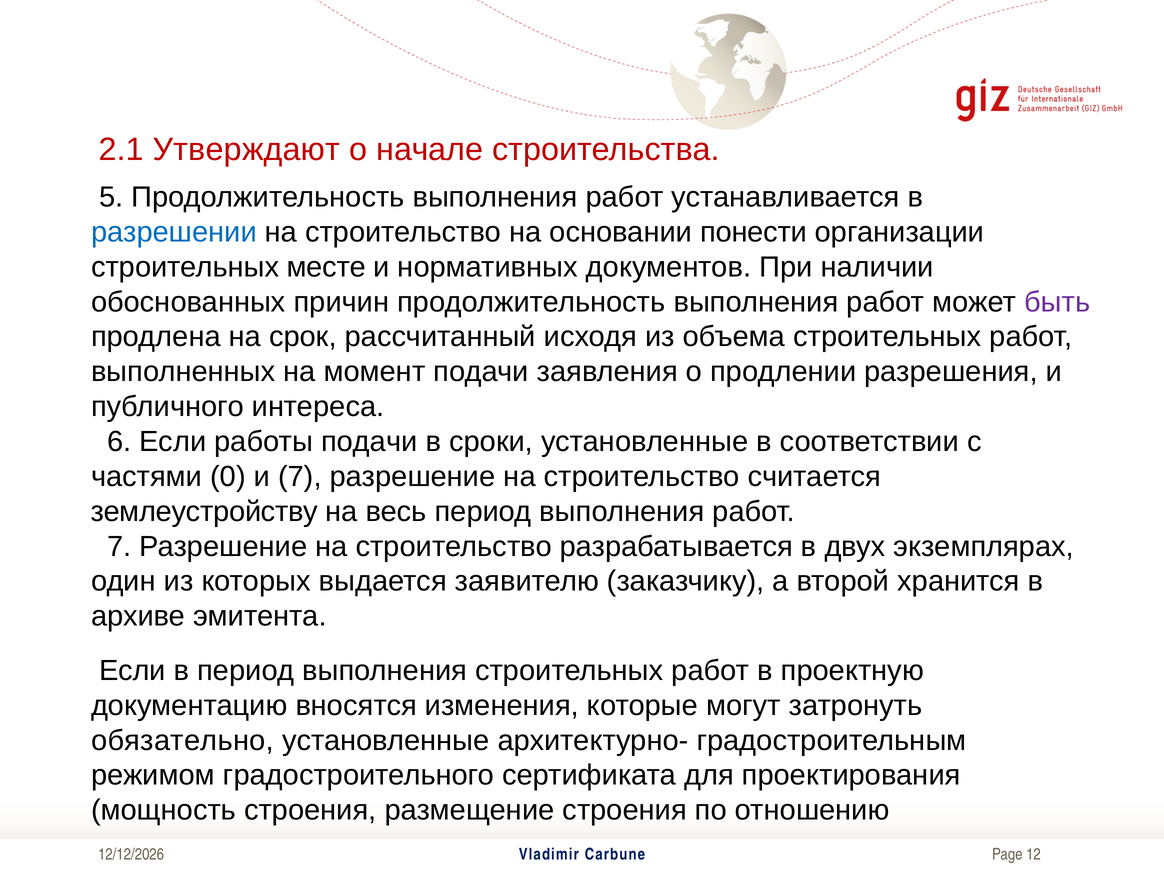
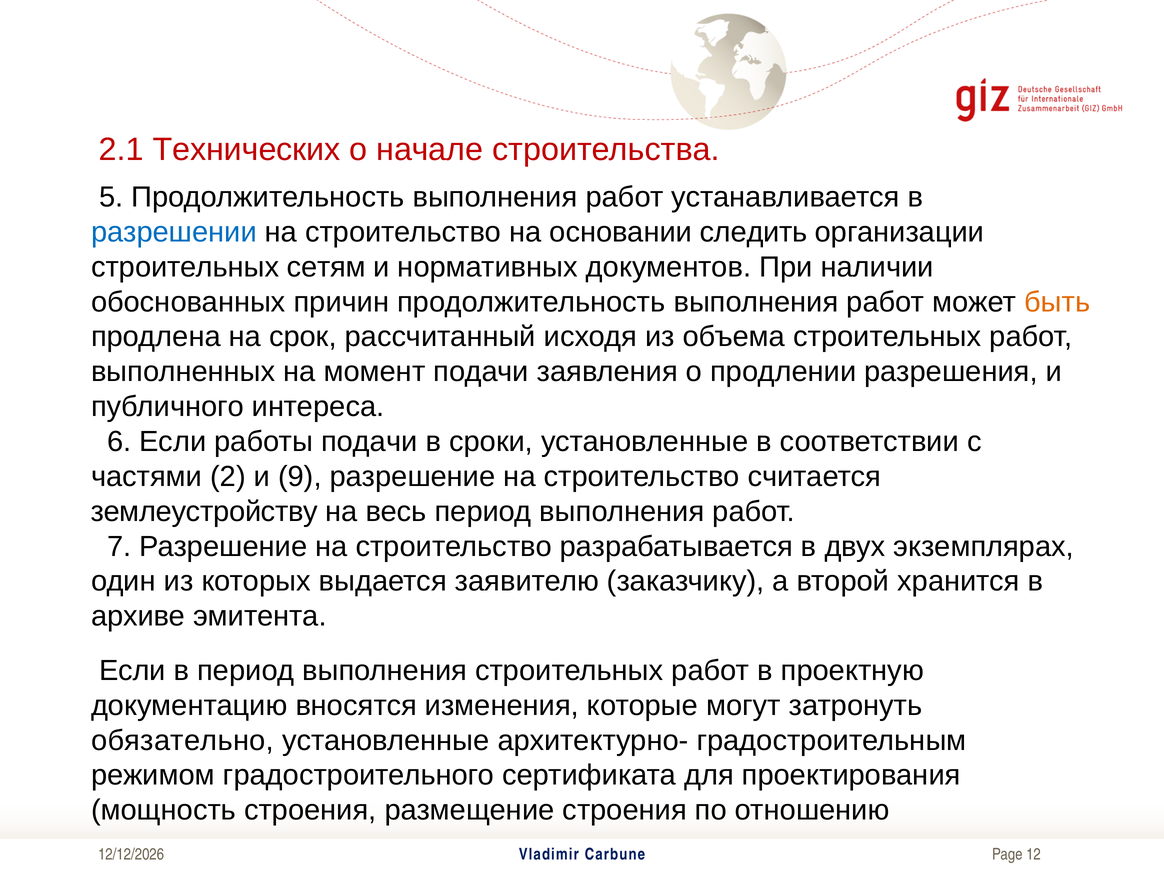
Утверждают: Утверждают -> Технических
понести: понести -> следить
месте: месте -> сетям
быть colour: purple -> orange
0: 0 -> 2
и 7: 7 -> 9
